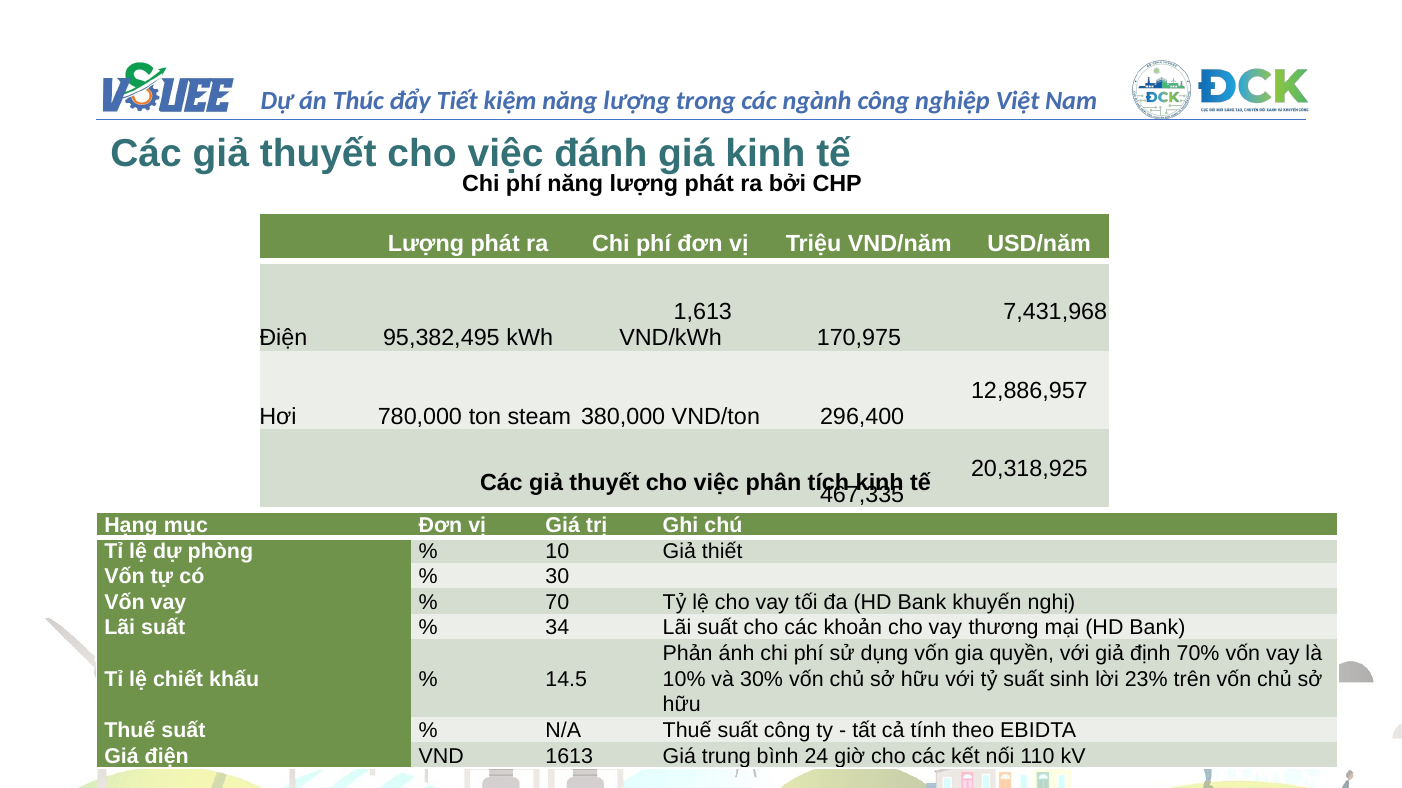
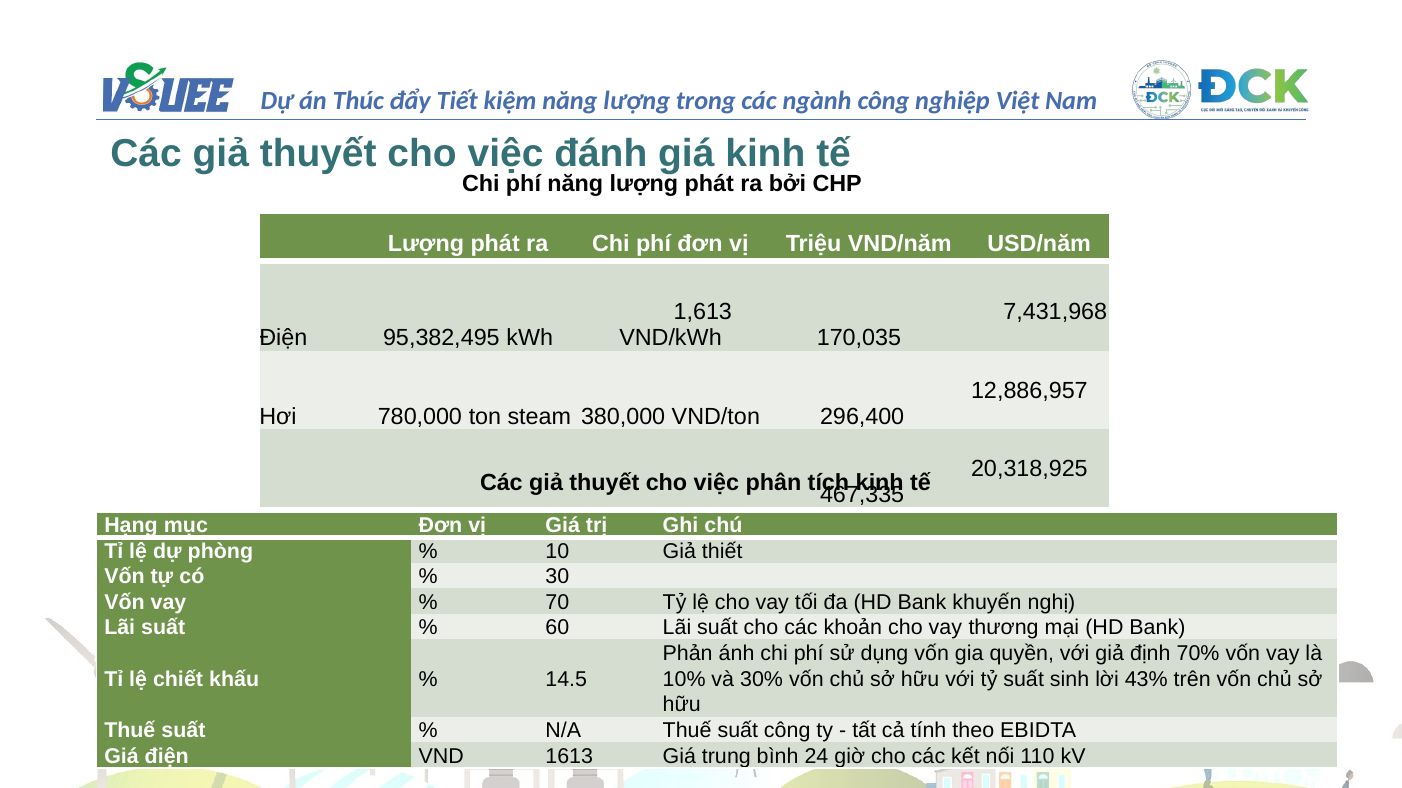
170,975: 170,975 -> 170,035
34: 34 -> 60
23%: 23% -> 43%
